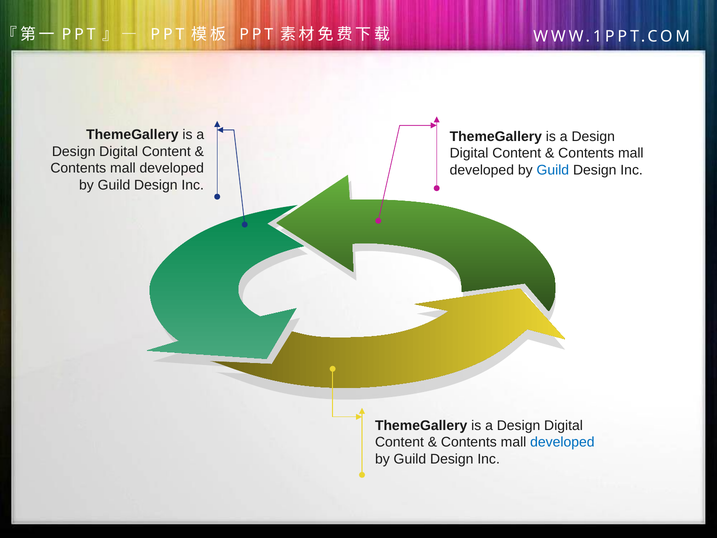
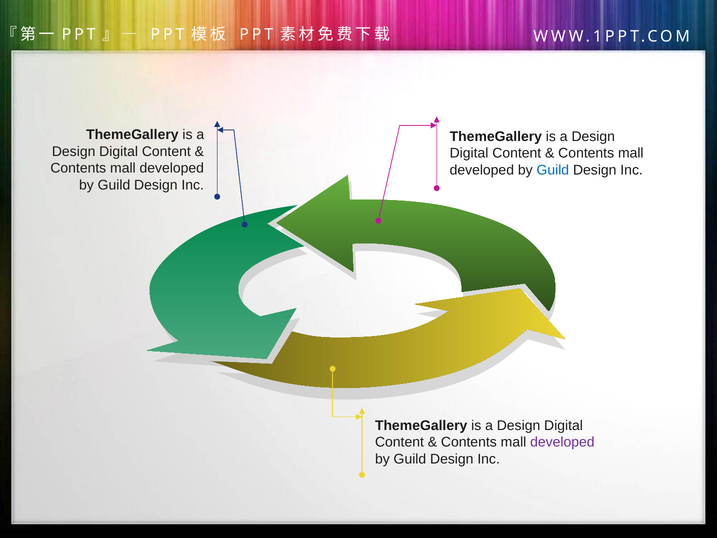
developed at (562, 442) colour: blue -> purple
